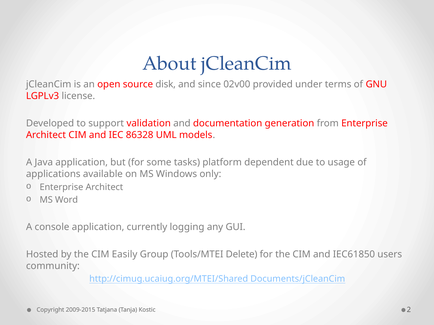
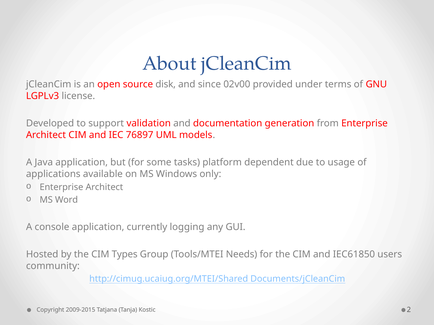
86328: 86328 -> 76897
Easily: Easily -> Types
Delete: Delete -> Needs
